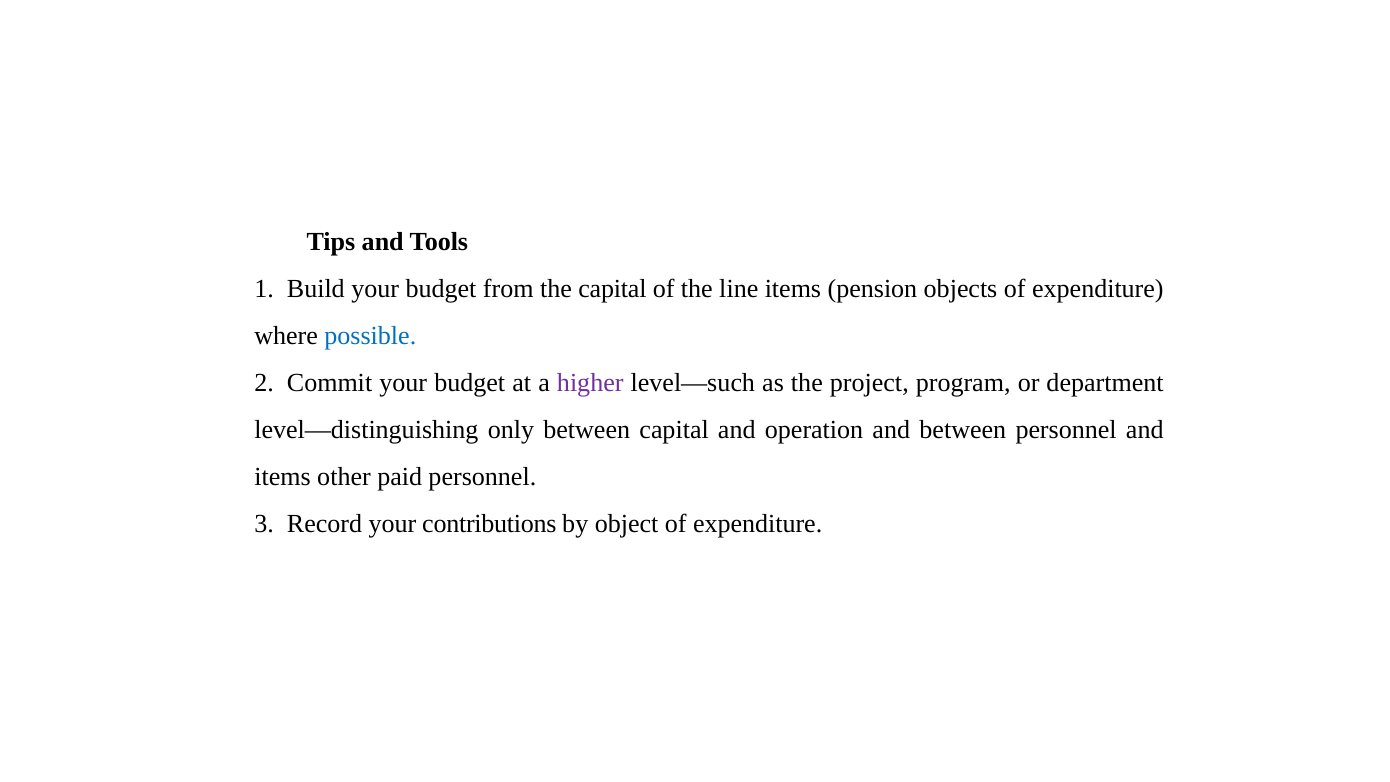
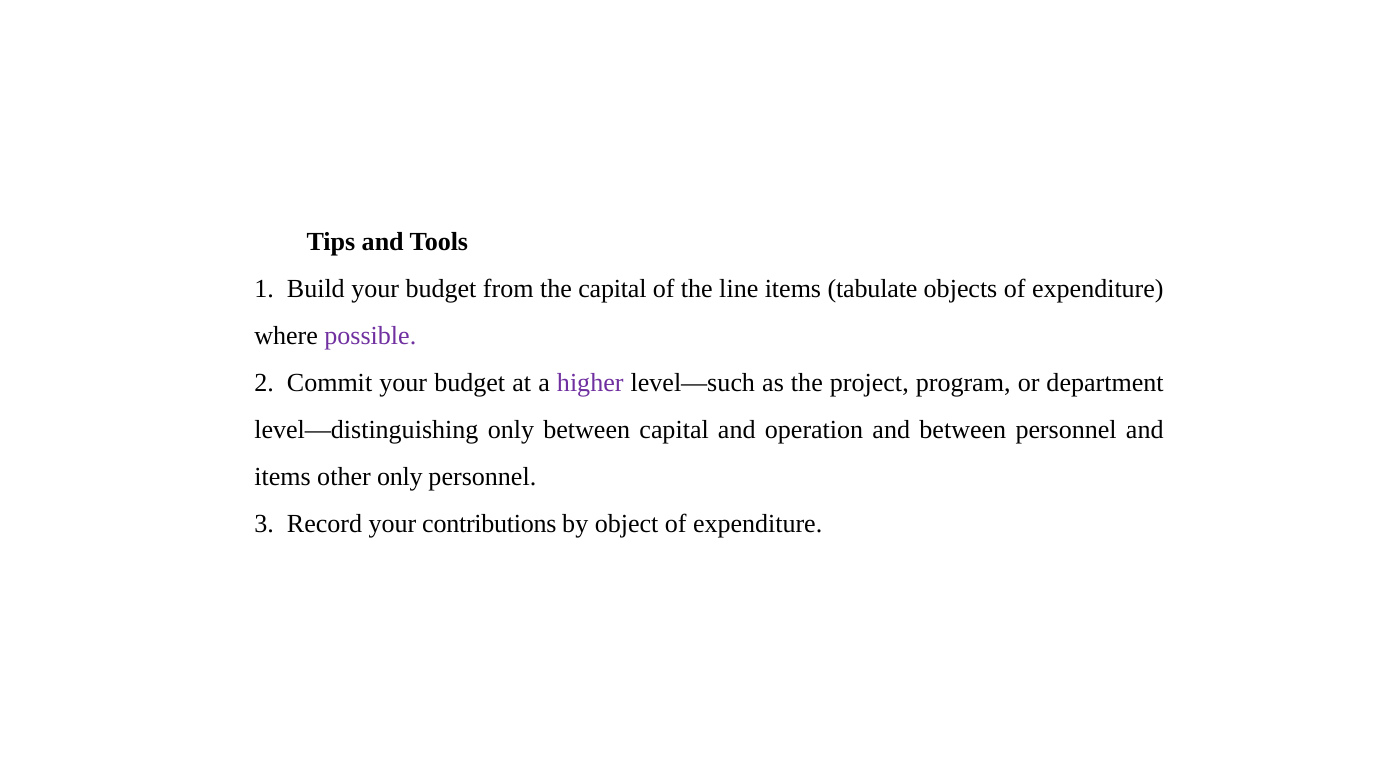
pension: pension -> tabulate
possible colour: blue -> purple
other paid: paid -> only
